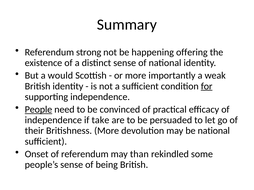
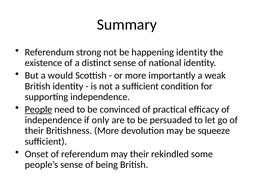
happening offering: offering -> identity
for underline: present -> none
take: take -> only
be national: national -> squeeze
may than: than -> their
